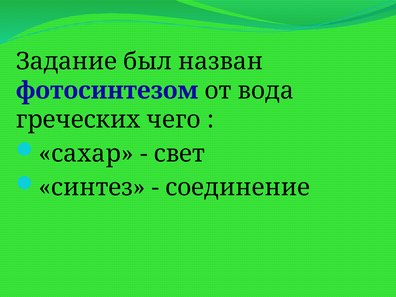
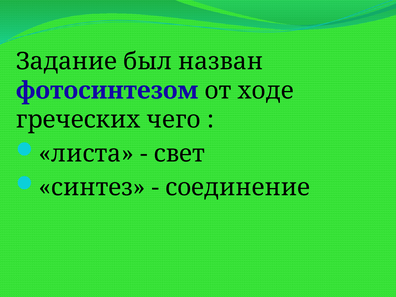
вода: вода -> ходе
сахар: сахар -> листа
